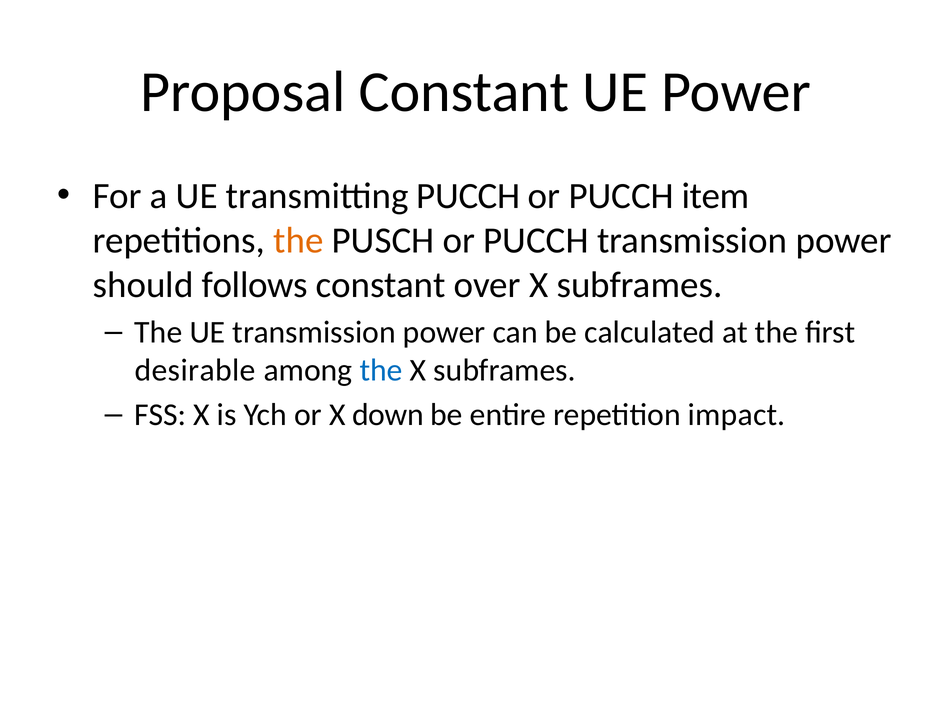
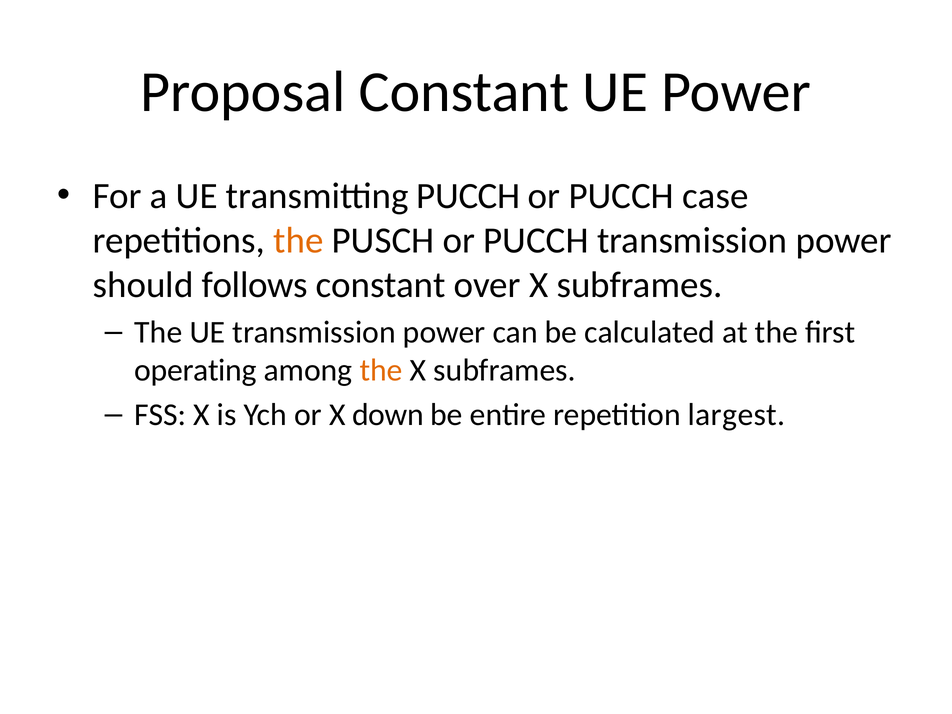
item: item -> case
desirable: desirable -> operating
the at (381, 370) colour: blue -> orange
impact: impact -> largest
